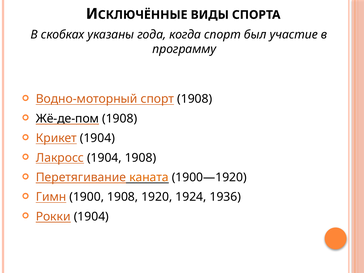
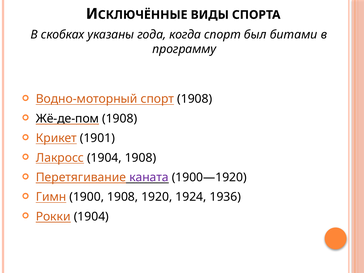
участие: участие -> битами
Крикет 1904: 1904 -> 1901
каната colour: orange -> purple
